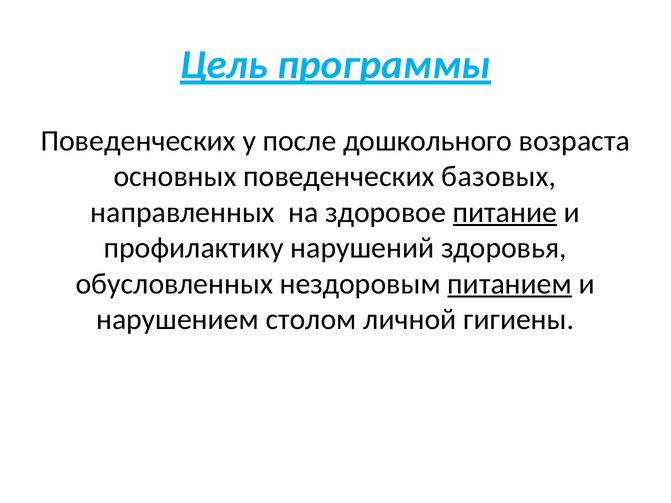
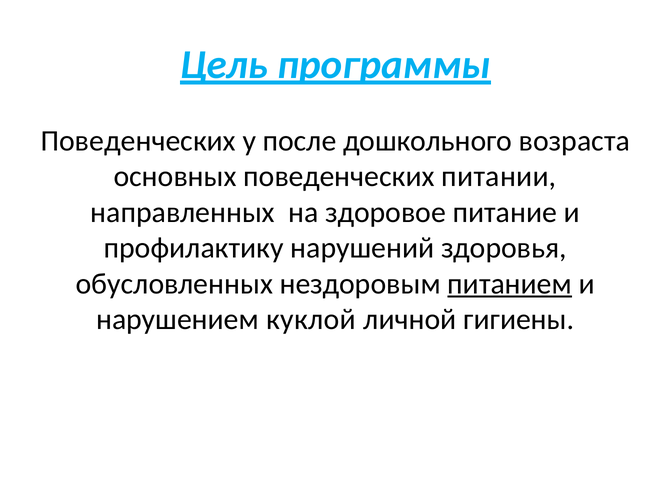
базовых: базовых -> питании
питание underline: present -> none
столом: столом -> куклой
